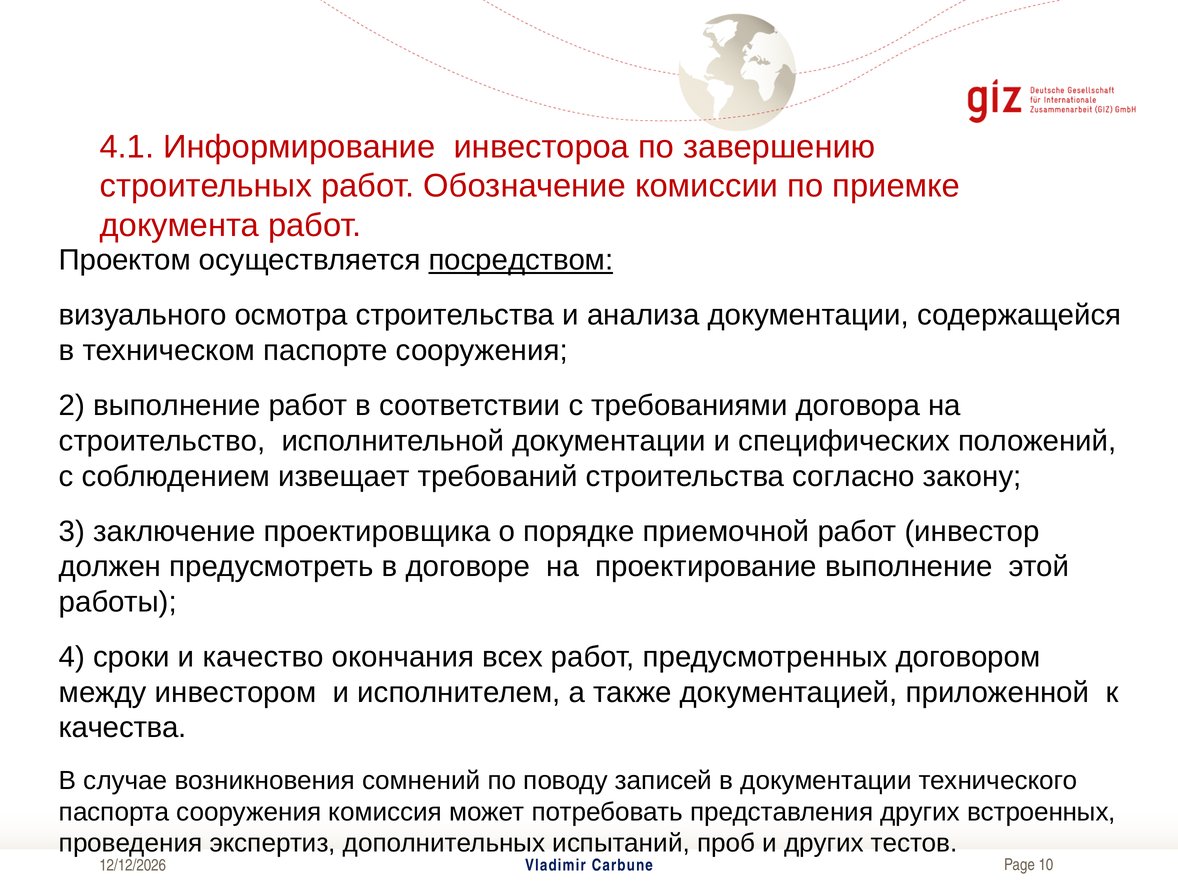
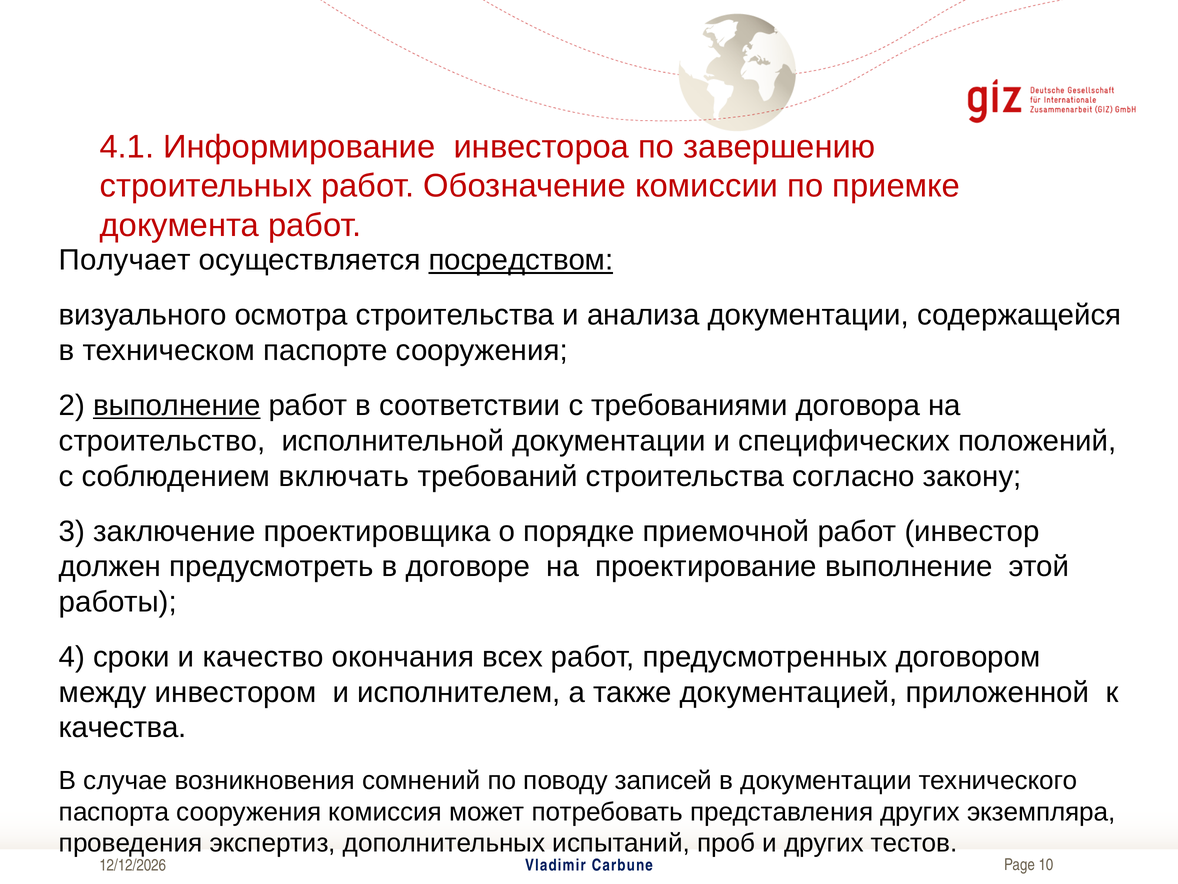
Проектом: Проектом -> Получает
выполнение at (177, 405) underline: none -> present
извещает: извещает -> включать
встроенных: встроенных -> экземпляра
